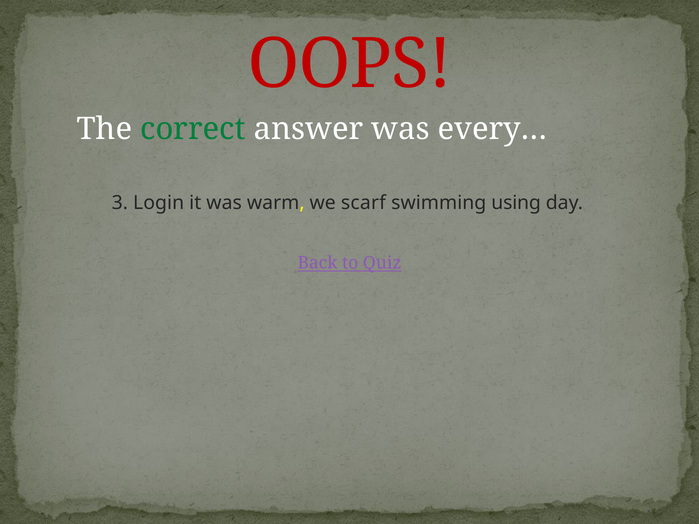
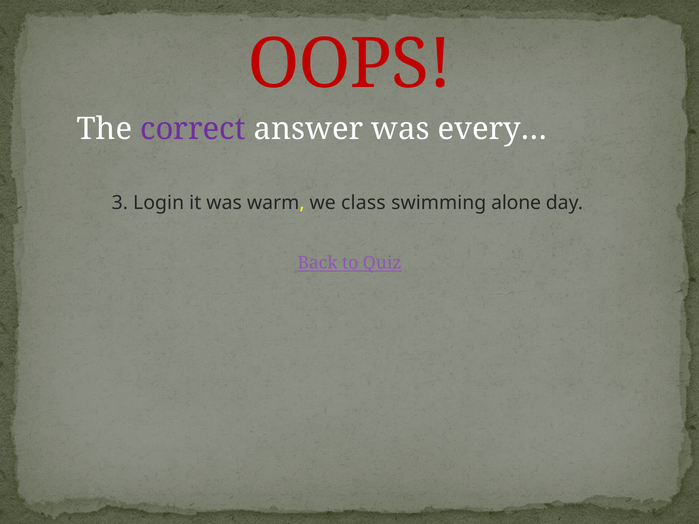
correct colour: green -> purple
scarf: scarf -> class
using: using -> alone
